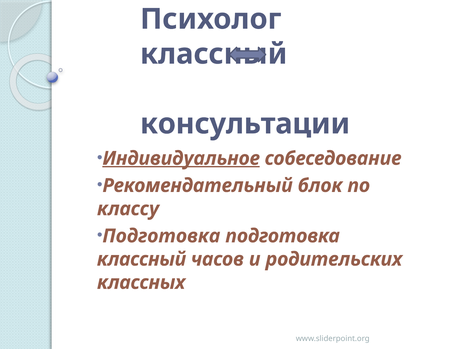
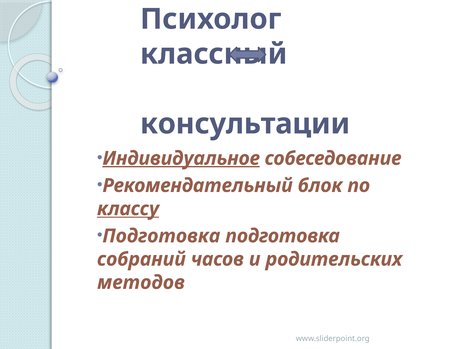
классу underline: none -> present
классный at (142, 260): классный -> собраний
классных: классных -> методов
